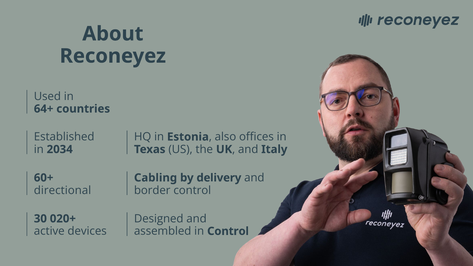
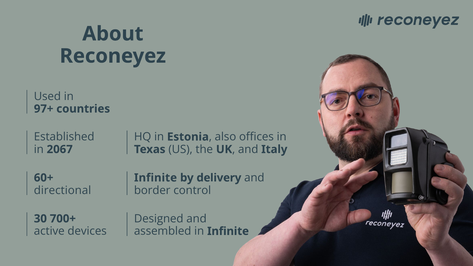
64+: 64+ -> 97+
2034: 2034 -> 2067
Cabling at (156, 178): Cabling -> Infinite
020+: 020+ -> 700+
in Control: Control -> Infinite
